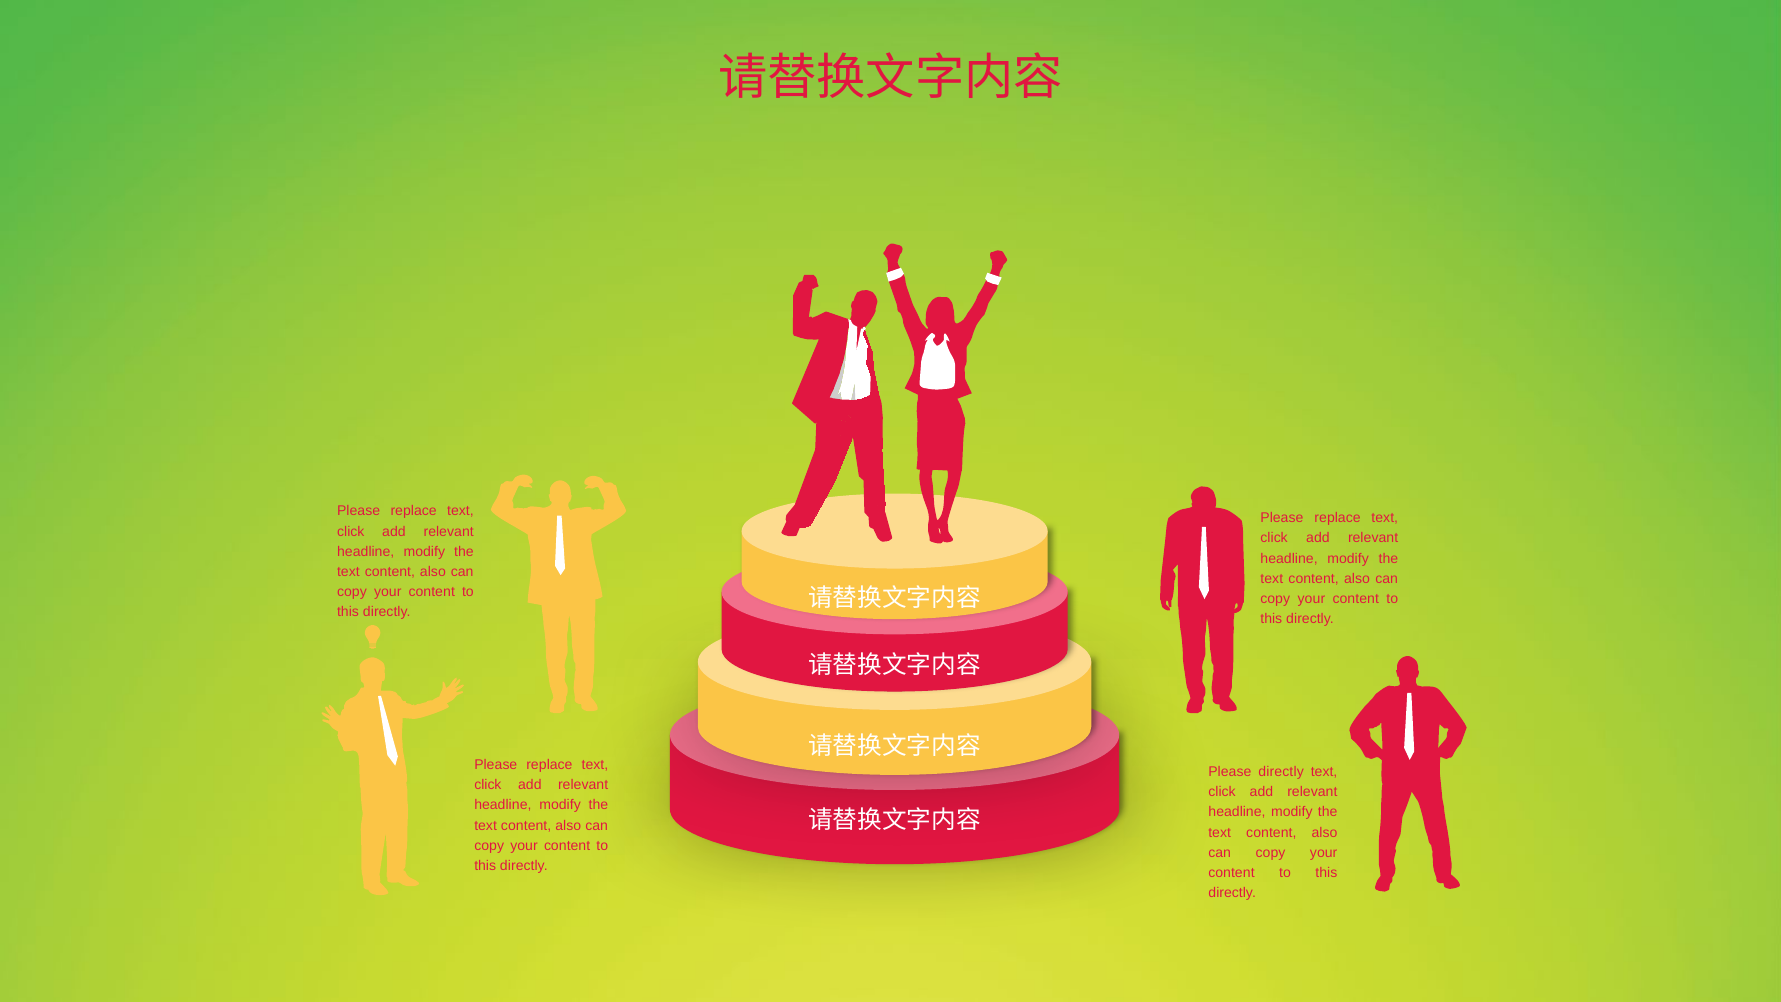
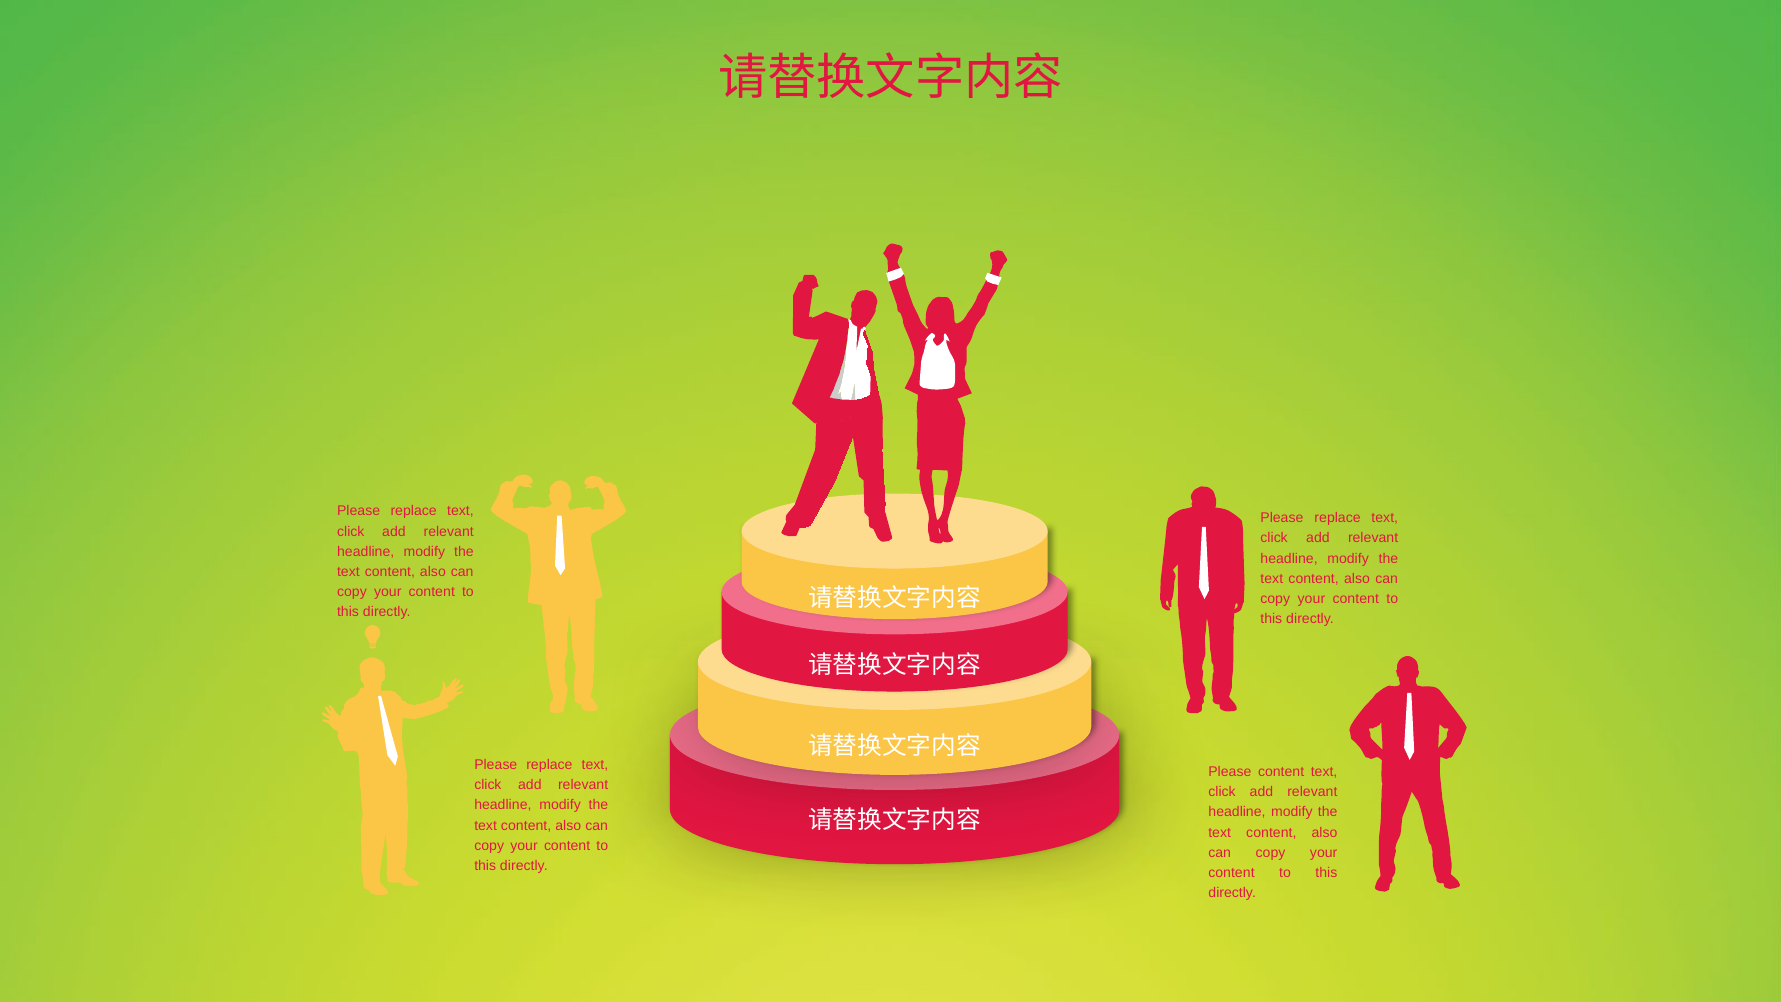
Please directly: directly -> content
